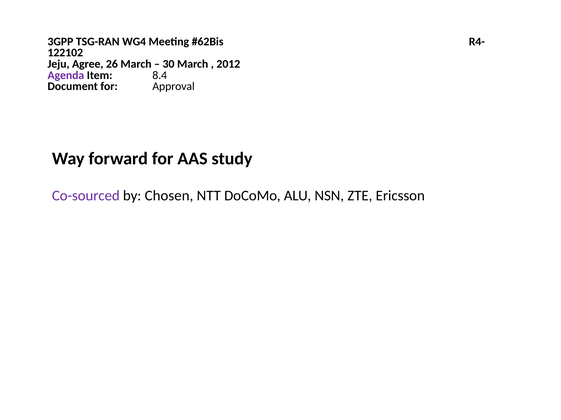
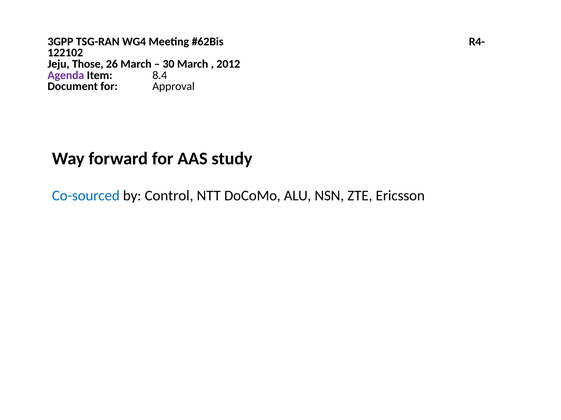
Agree: Agree -> Those
Co-sourced colour: purple -> blue
Chosen: Chosen -> Control
